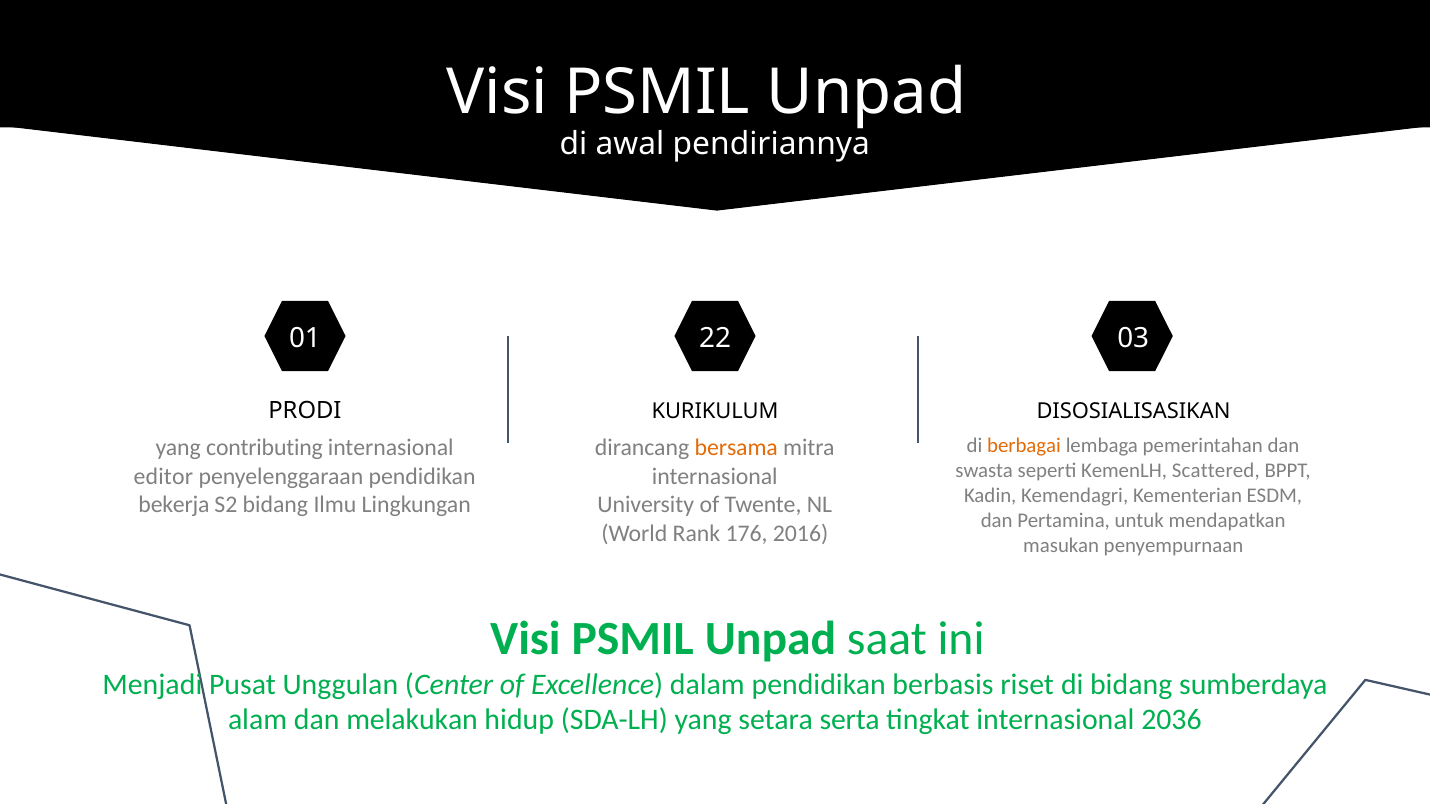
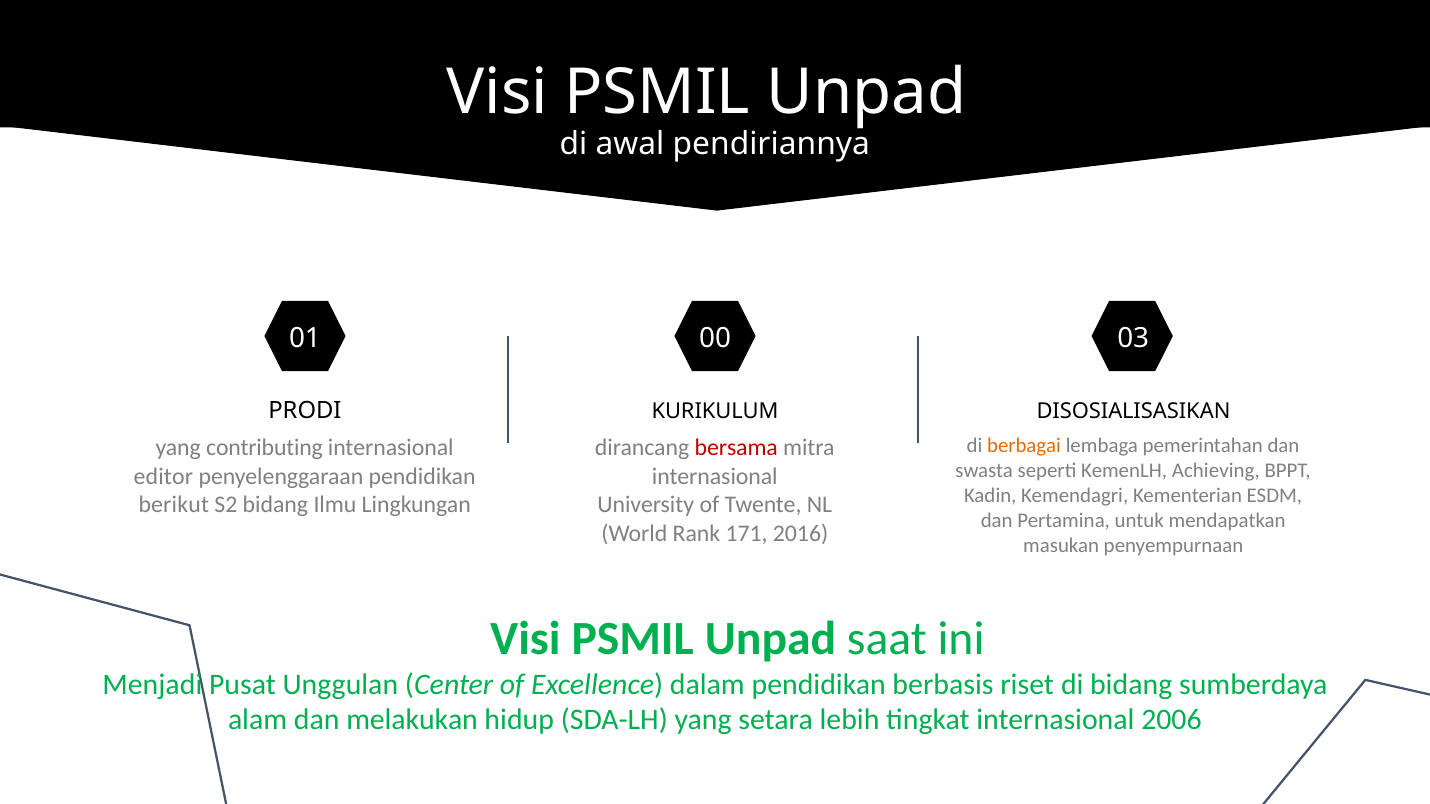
22: 22 -> 00
bersama colour: orange -> red
Scattered: Scattered -> Achieving
bekerja: bekerja -> berikut
176: 176 -> 171
serta: serta -> lebih
2036: 2036 -> 2006
